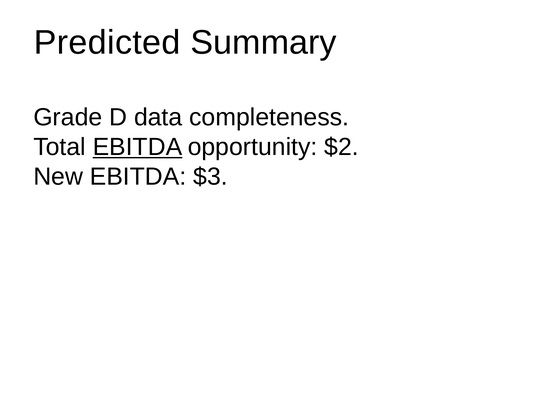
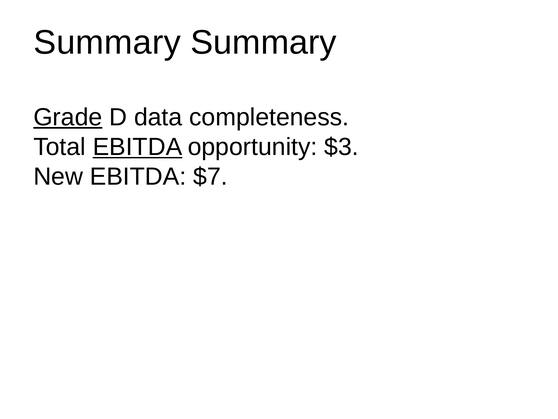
Predicted at (107, 42): Predicted -> Summary
Grade underline: none -> present
$2: $2 -> $3
$3: $3 -> $7
